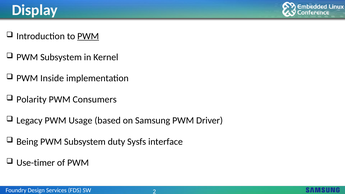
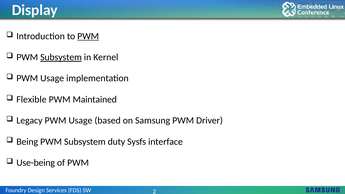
Subsystem at (61, 57) underline: none -> present
Inside at (52, 78): Inside -> Usage
Polarity: Polarity -> Flexible
Consumers: Consumers -> Maintained
Use-timer: Use-timer -> Use-being
